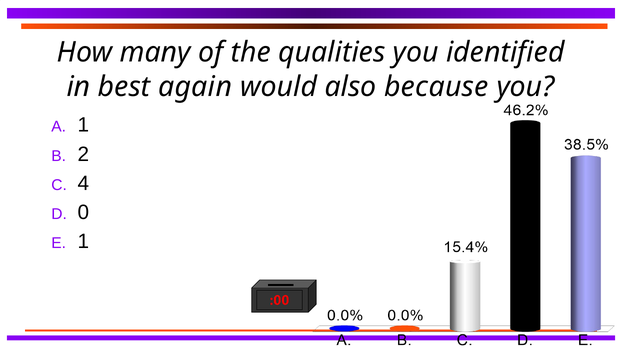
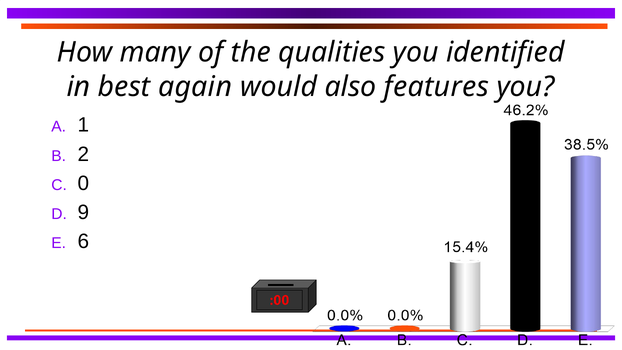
because: because -> features
4: 4 -> 0
0: 0 -> 9
1 at (83, 241): 1 -> 6
